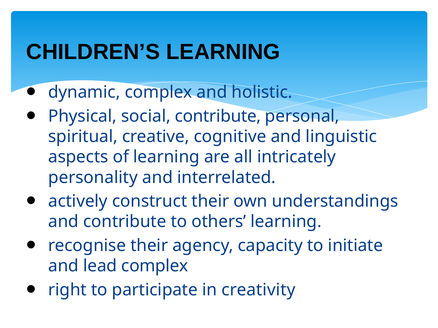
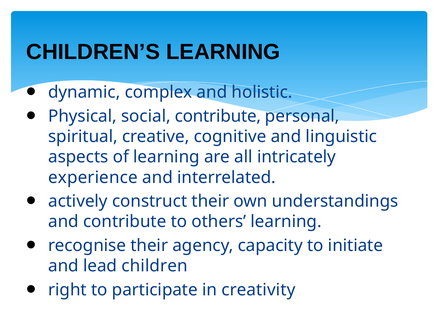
personality: personality -> experience
lead complex: complex -> children
